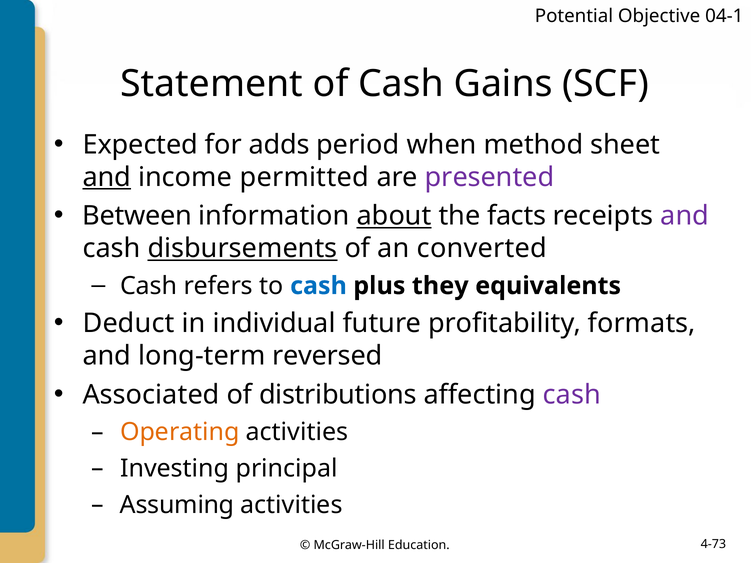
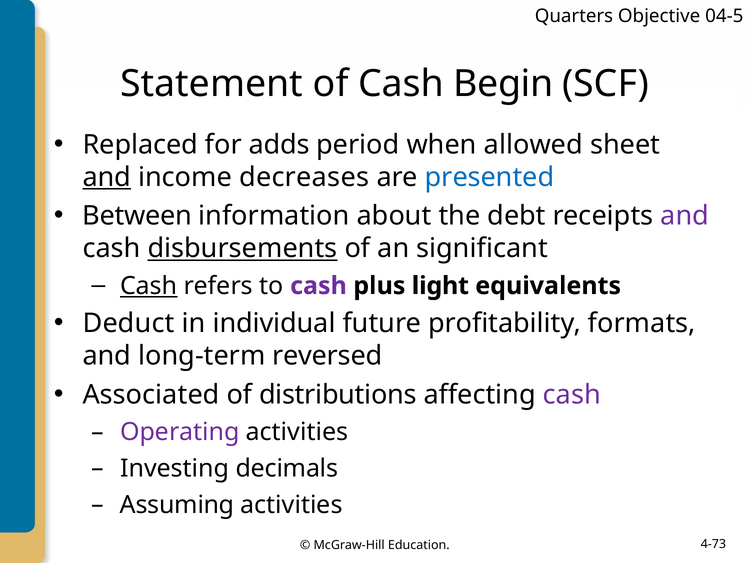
Potential: Potential -> Quarters
04-1: 04-1 -> 04-5
Gains: Gains -> Begin
Expected: Expected -> Replaced
method: method -> allowed
permitted: permitted -> decreases
presented colour: purple -> blue
about underline: present -> none
facts: facts -> debt
converted: converted -> significant
Cash at (149, 286) underline: none -> present
cash at (318, 286) colour: blue -> purple
they: they -> light
Operating colour: orange -> purple
principal: principal -> decimals
